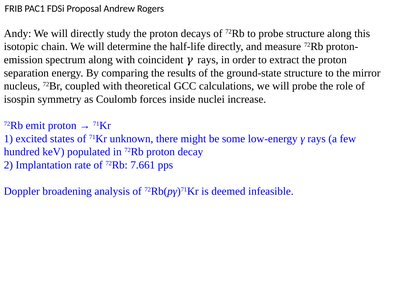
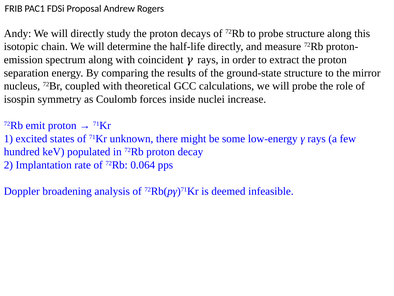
7.661: 7.661 -> 0.064
